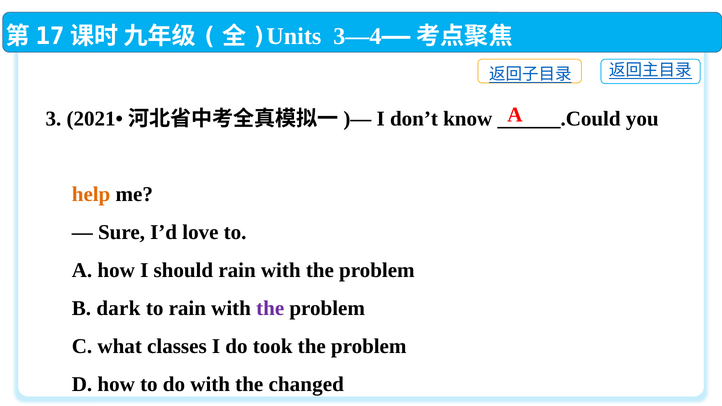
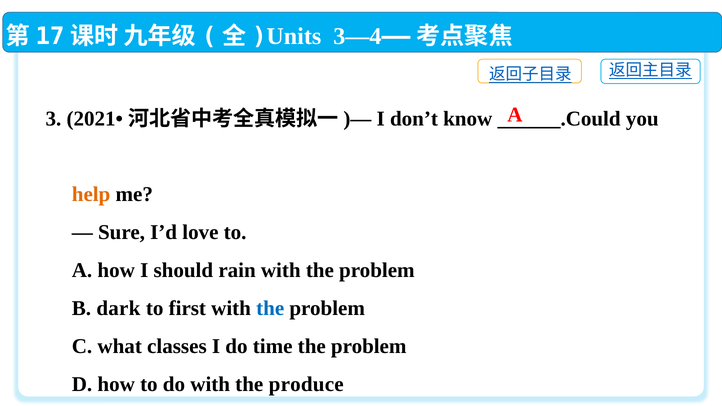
to rain: rain -> first
the at (270, 308) colour: purple -> blue
took: took -> time
changed: changed -> produce
